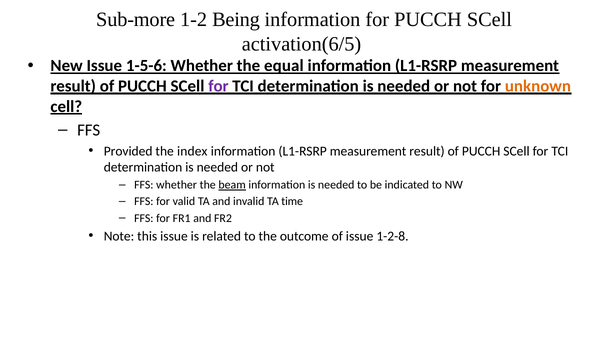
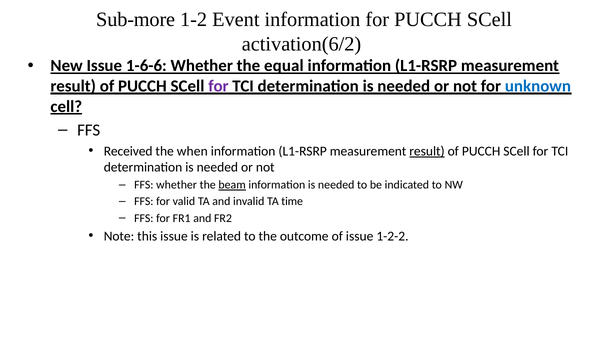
Being: Being -> Event
activation(6/5: activation(6/5 -> activation(6/2
1-5-6: 1-5-6 -> 1-6-6
unknown colour: orange -> blue
Provided: Provided -> Received
index: index -> when
result at (427, 151) underline: none -> present
1-2-8: 1-2-8 -> 1-2-2
